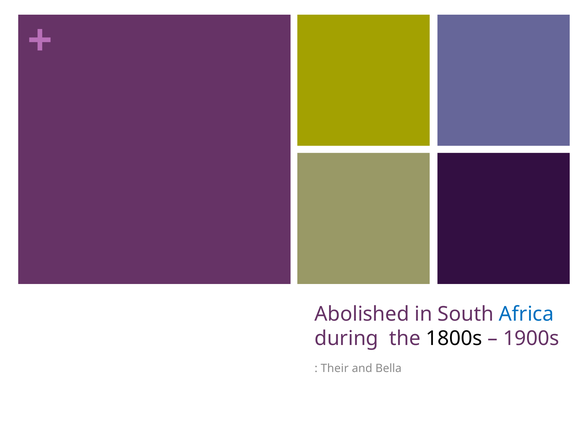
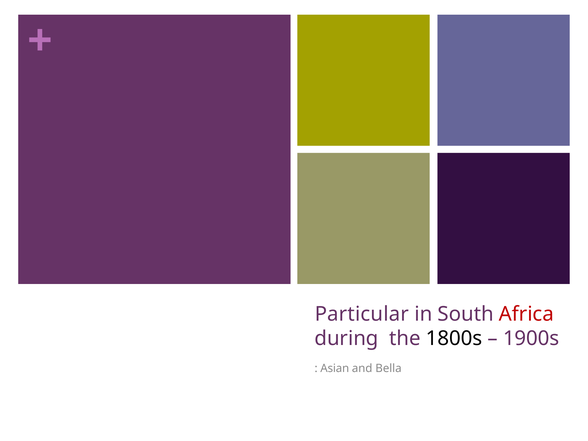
Abolished: Abolished -> Particular
Africa colour: blue -> red
Their: Their -> Asian
